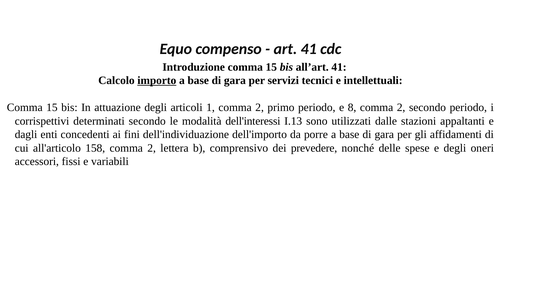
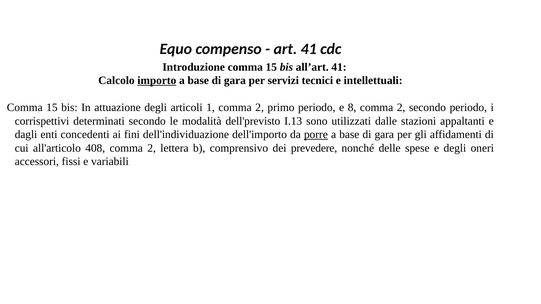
dell'interessi: dell'interessi -> dell'previsto
porre underline: none -> present
158: 158 -> 408
